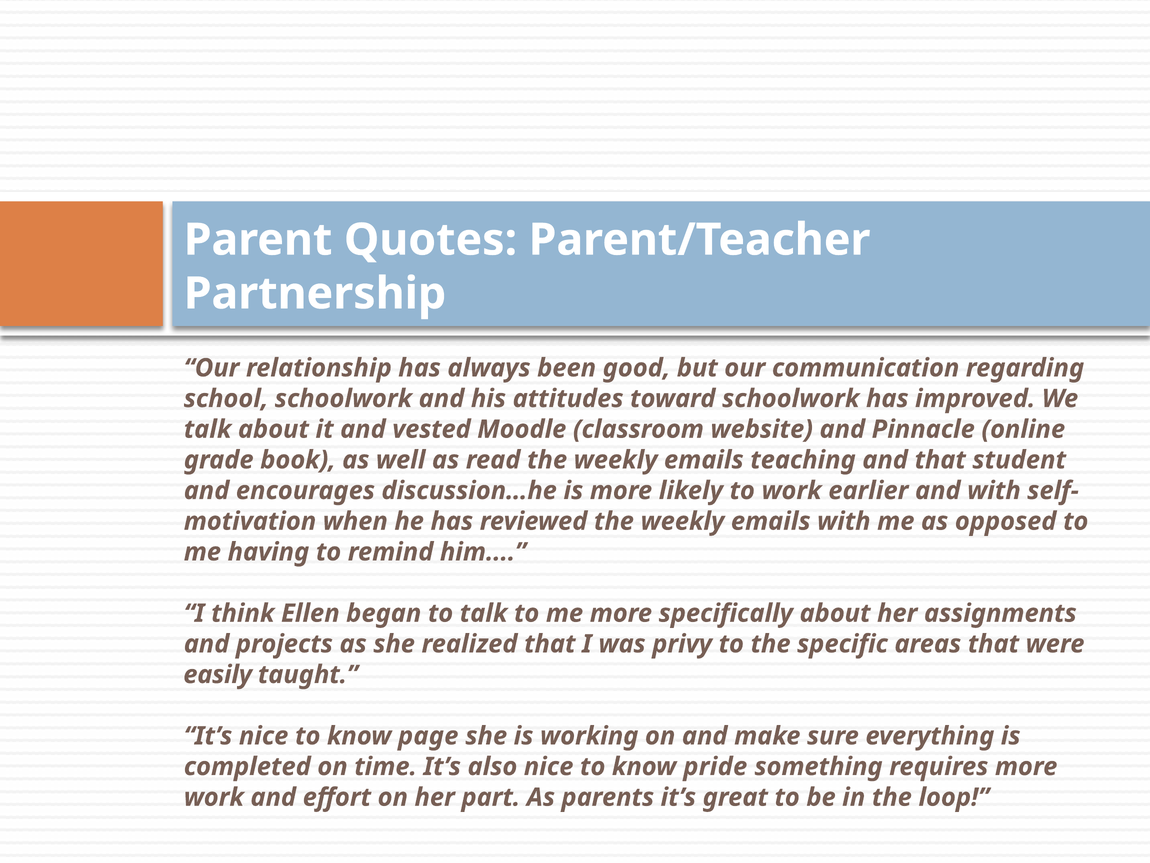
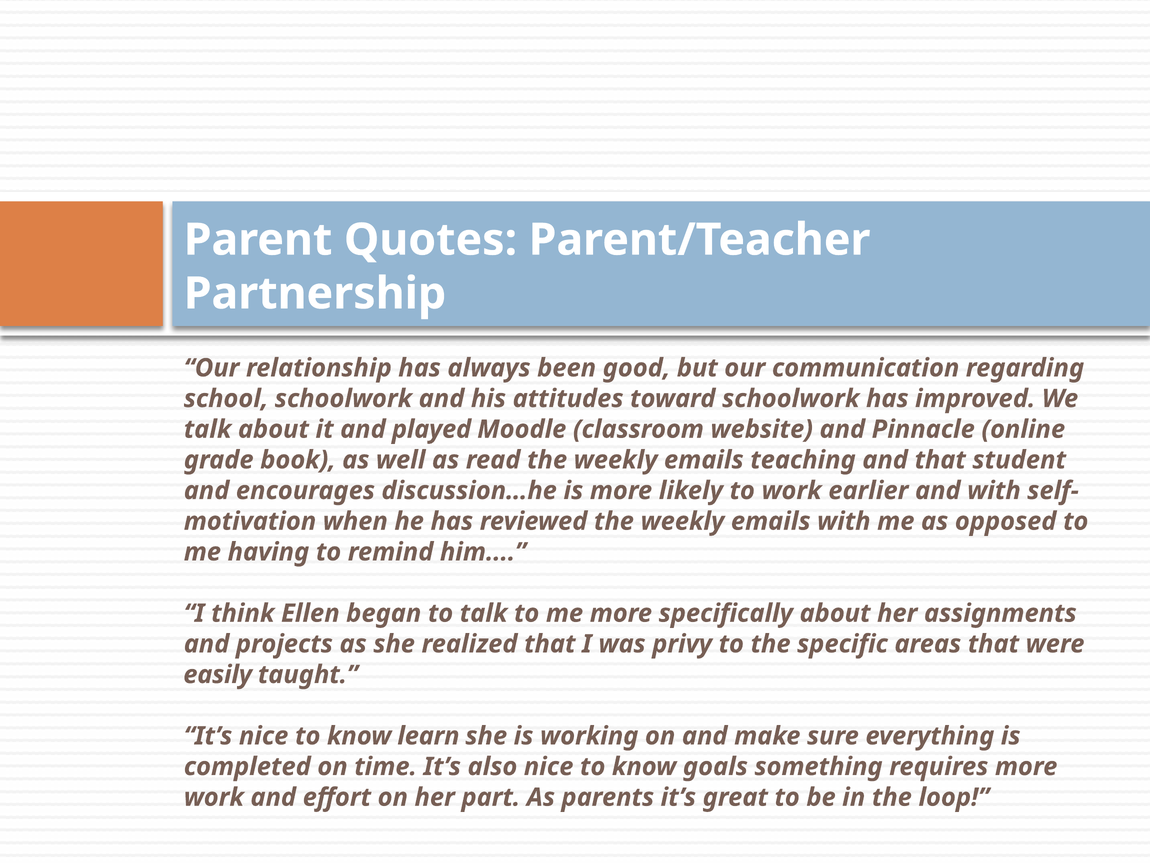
vested: vested -> played
page: page -> learn
pride: pride -> goals
